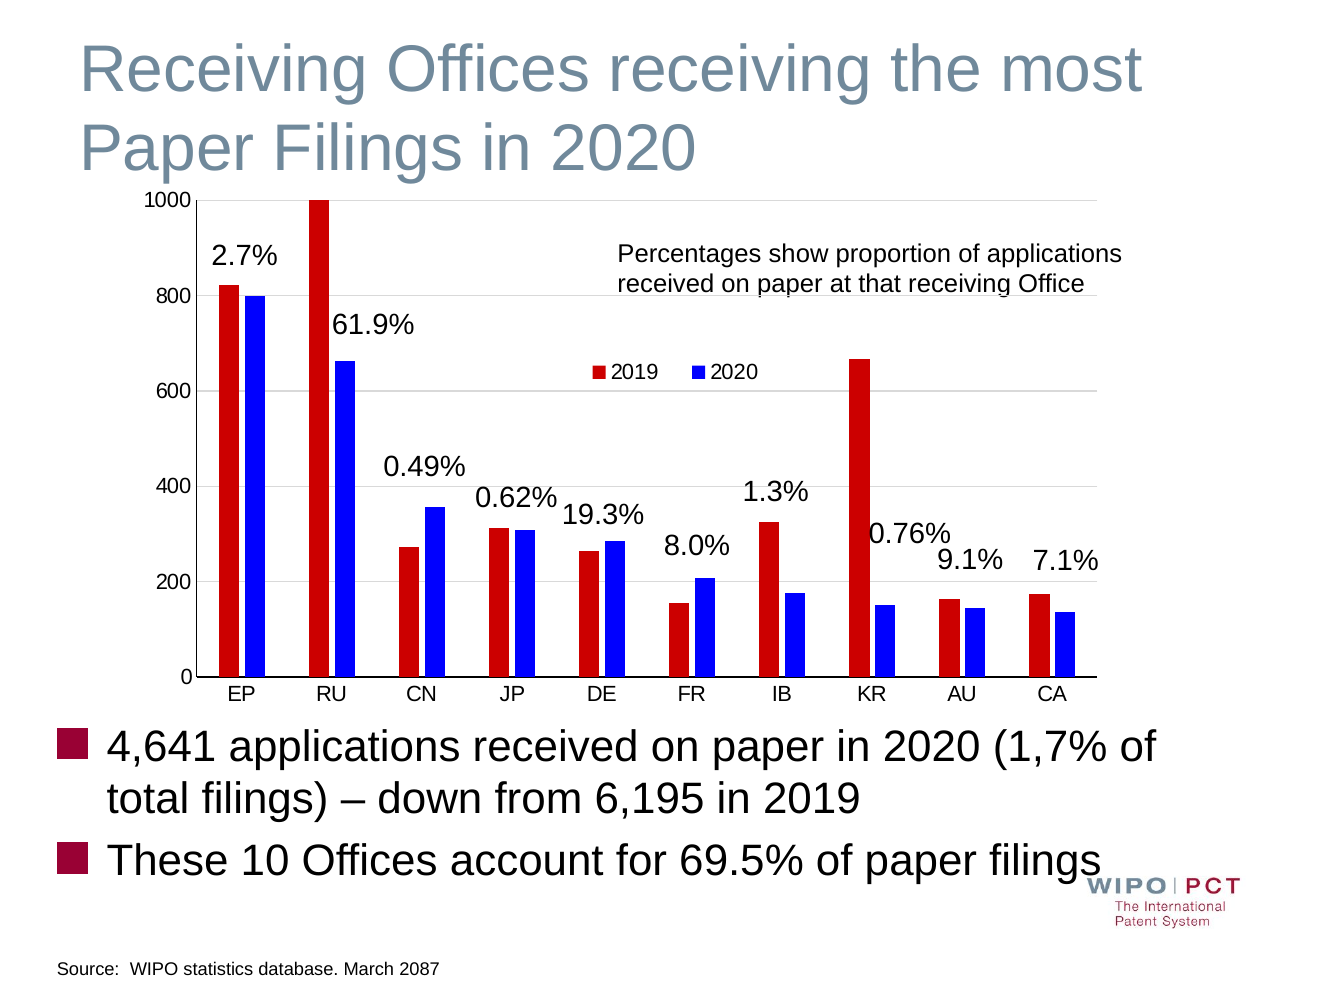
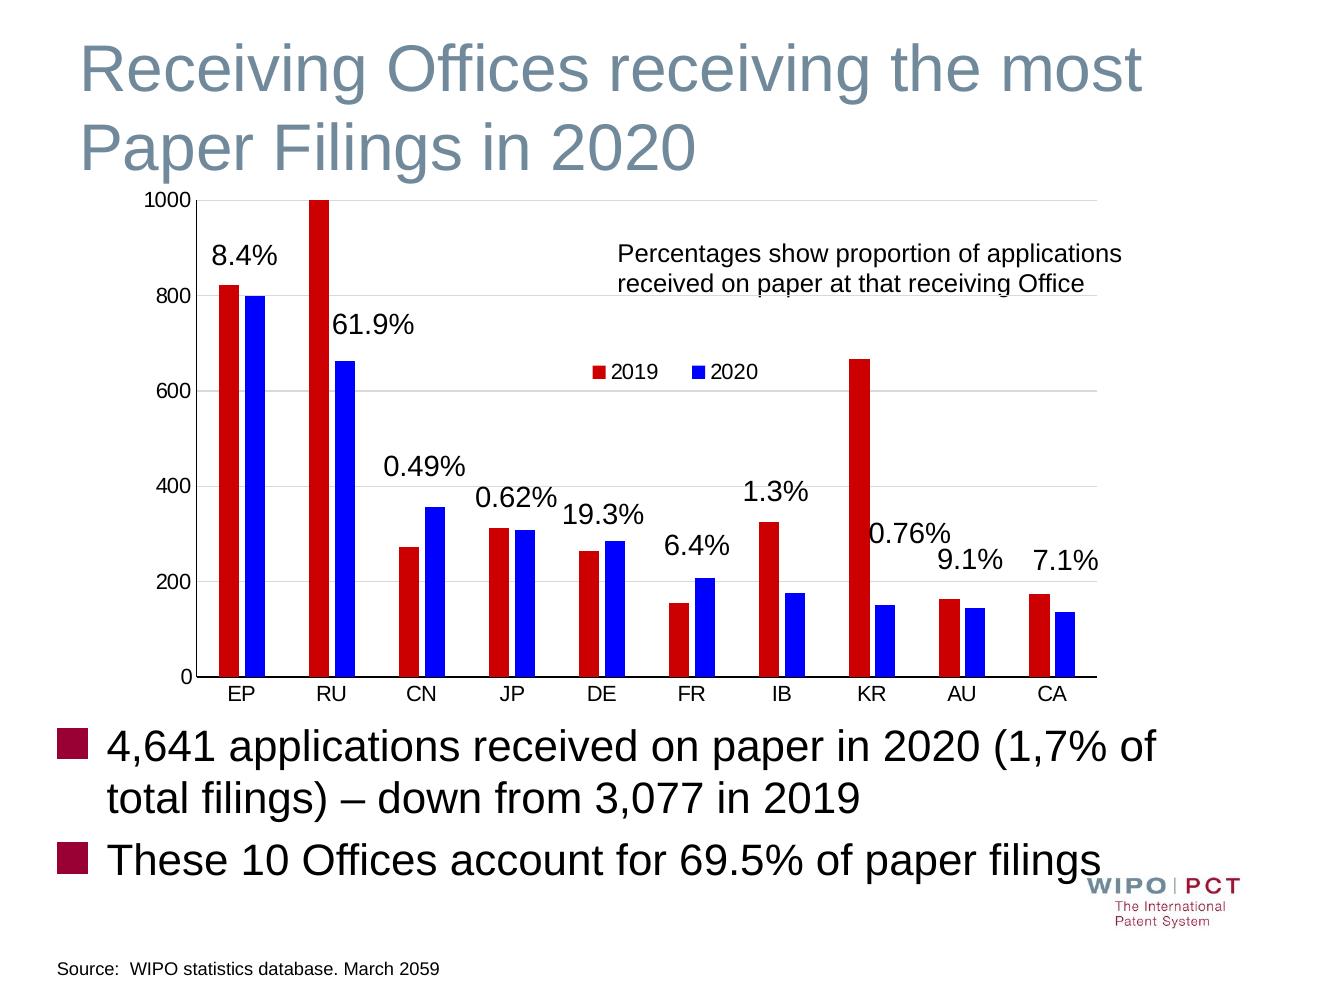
2.7%: 2.7% -> 8.4%
8.0%: 8.0% -> 6.4%
6,195: 6,195 -> 3,077
2087: 2087 -> 2059
